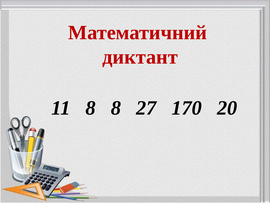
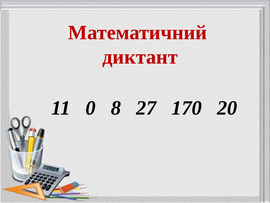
11 8: 8 -> 0
